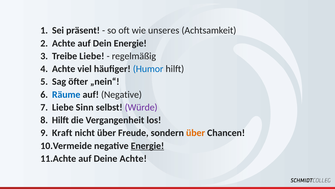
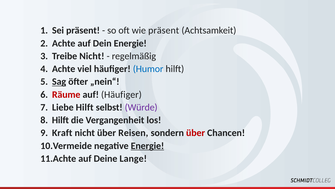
wie unseres: unseres -> präsent
Treibe Liebe: Liebe -> Nicht
Sag underline: none -> present
Räume colour: blue -> red
auf Negative: Negative -> Häufiger
Liebe Sinn: Sinn -> Hilft
Freude: Freude -> Reisen
über at (196, 133) colour: orange -> red
Deine Achte: Achte -> Lange
